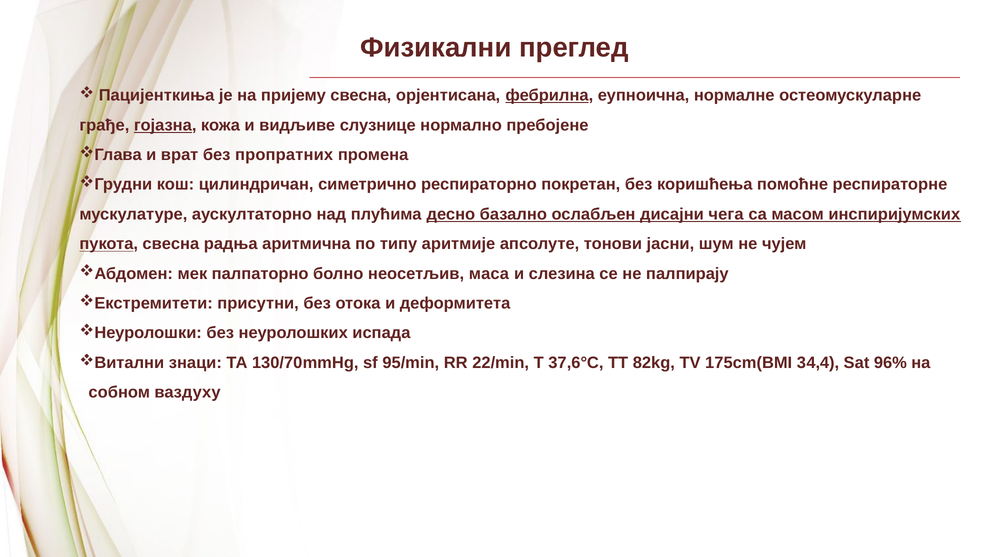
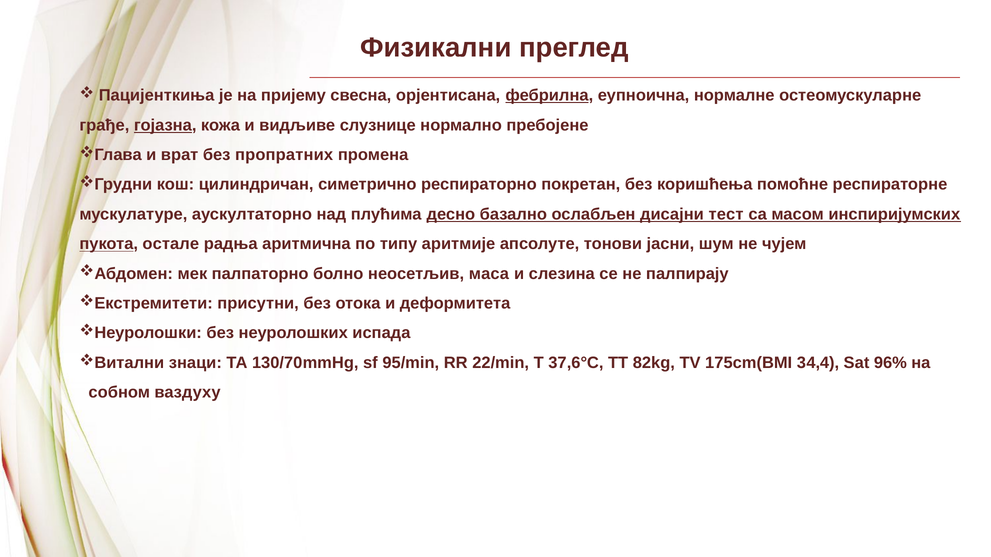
чега: чега -> тест
пукота свесна: свесна -> остале
